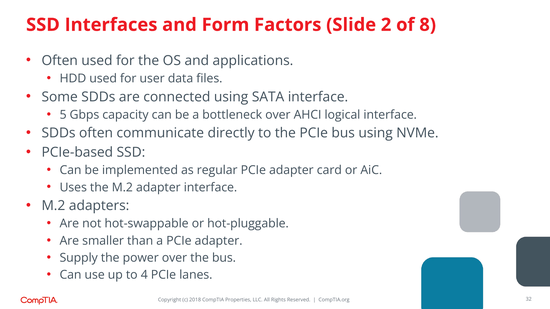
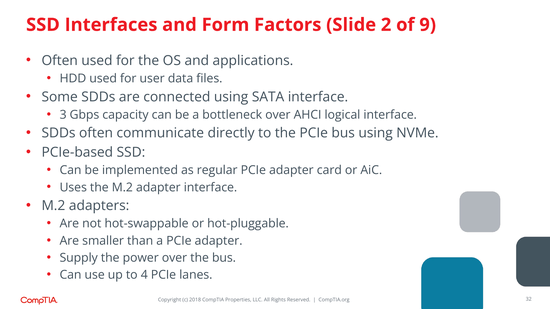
8: 8 -> 9
5: 5 -> 3
